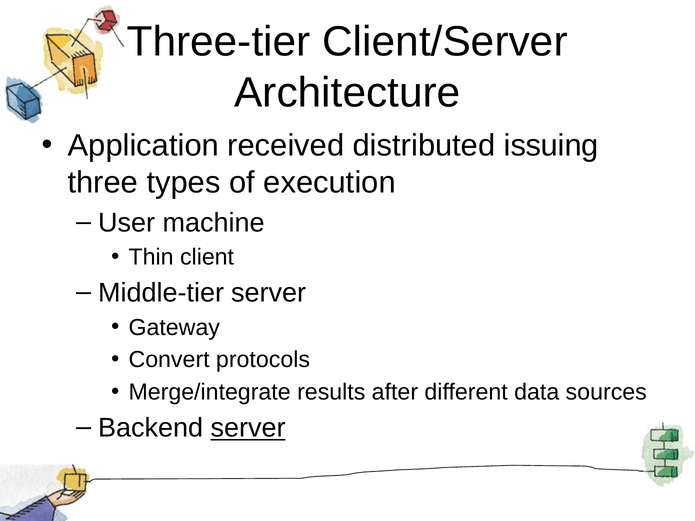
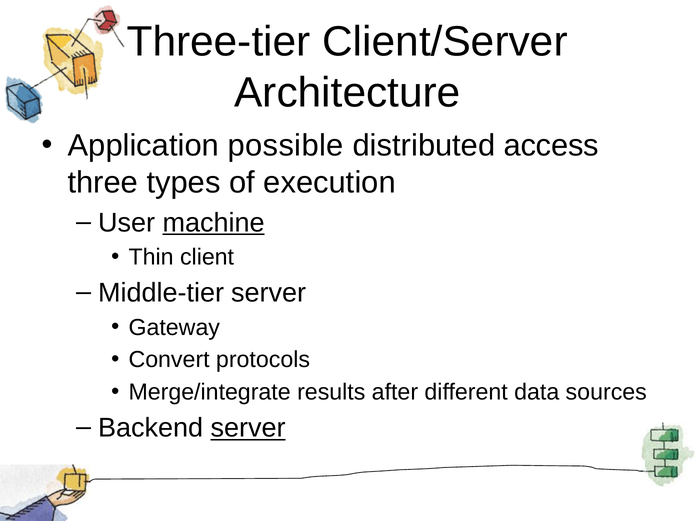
received: received -> possible
issuing: issuing -> access
machine underline: none -> present
